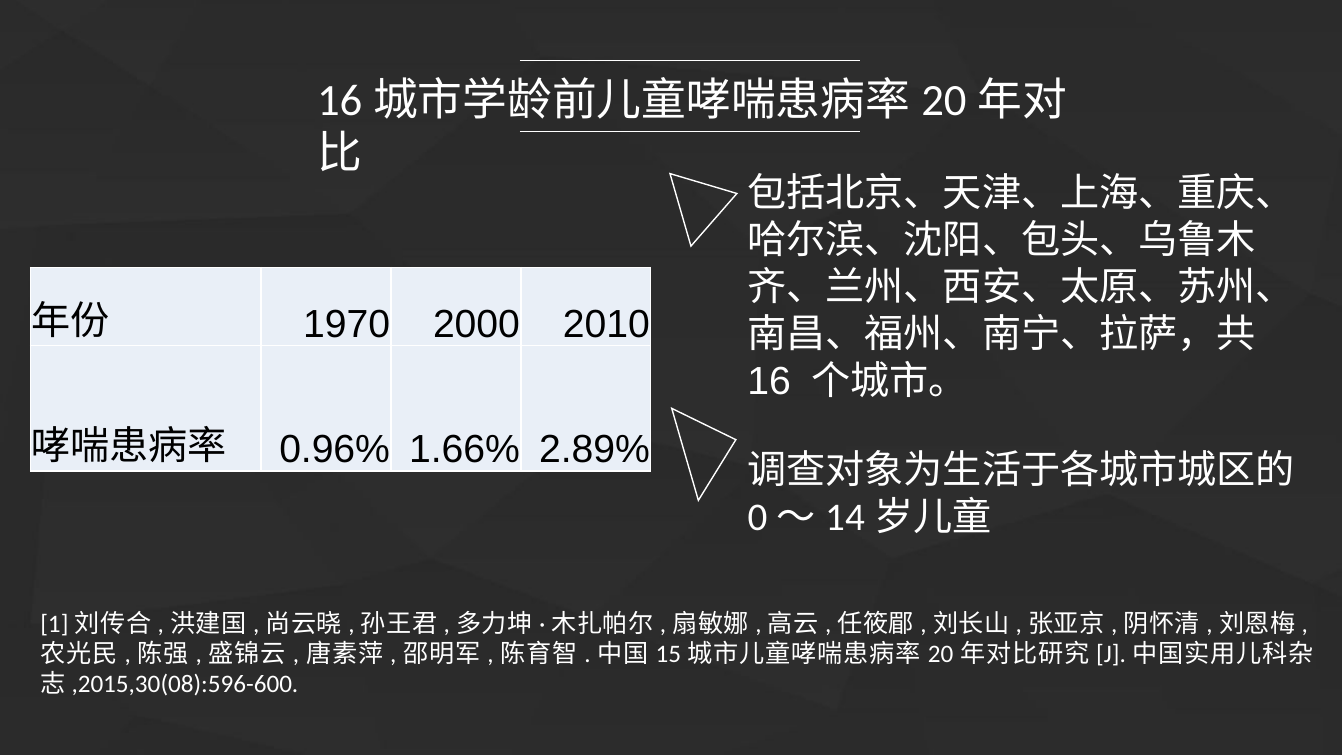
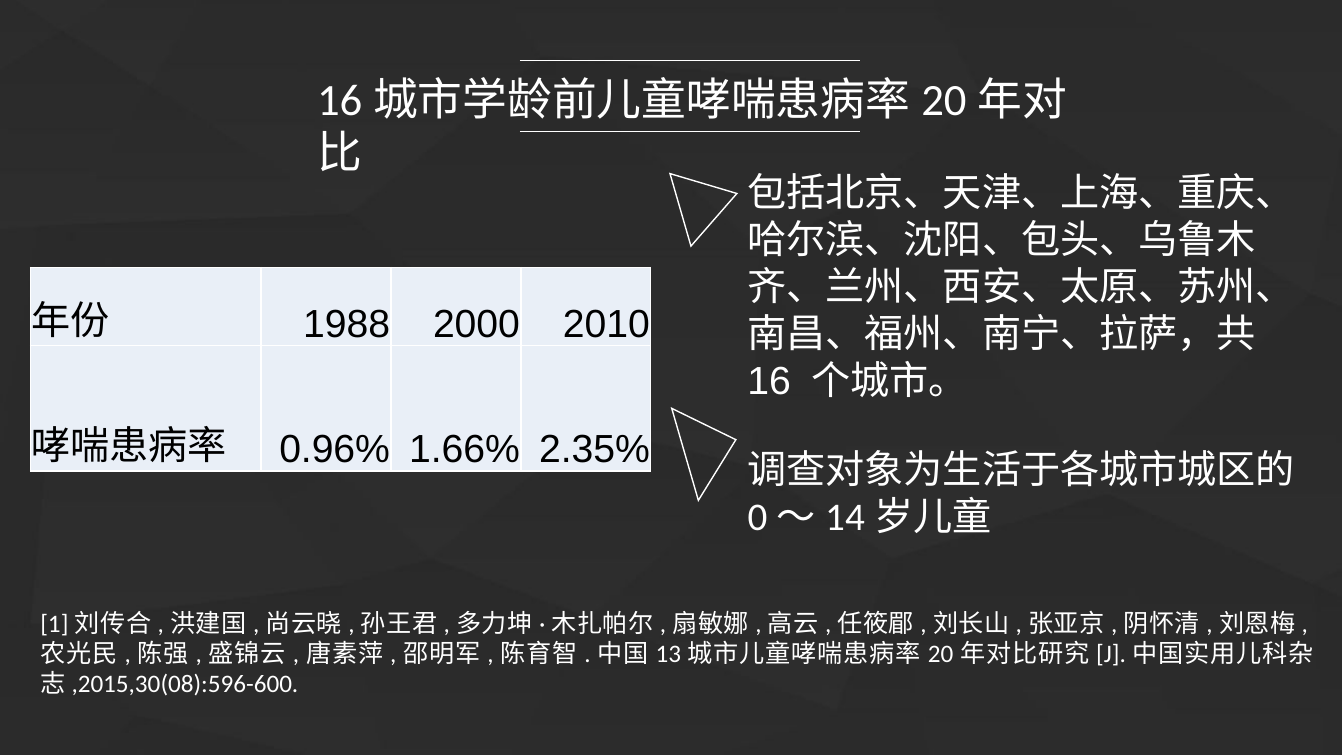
1970: 1970 -> 1988
2.89%: 2.89% -> 2.35%
15: 15 -> 13
